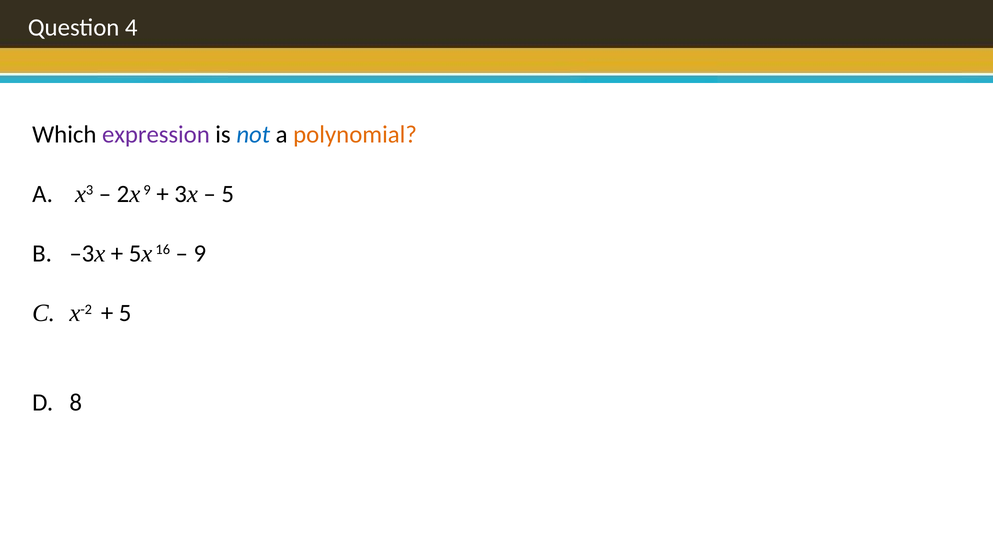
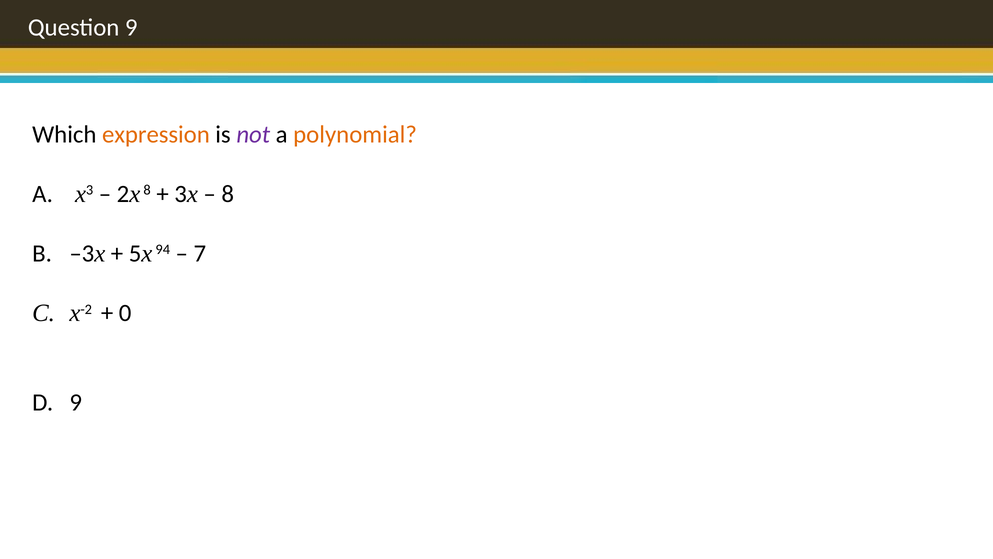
Question 4: 4 -> 9
expression colour: purple -> orange
not colour: blue -> purple
2x 9: 9 -> 8
5 at (228, 194): 5 -> 8
16: 16 -> 94
9 at (200, 253): 9 -> 7
5 at (125, 313): 5 -> 0
8 at (76, 402): 8 -> 9
